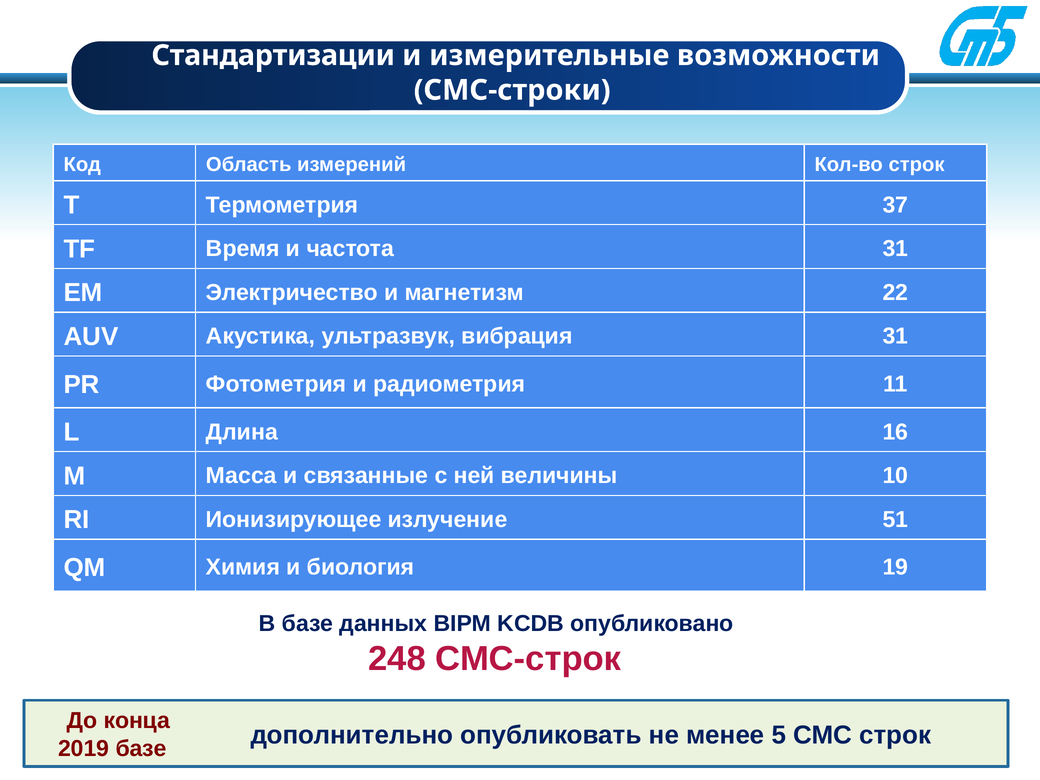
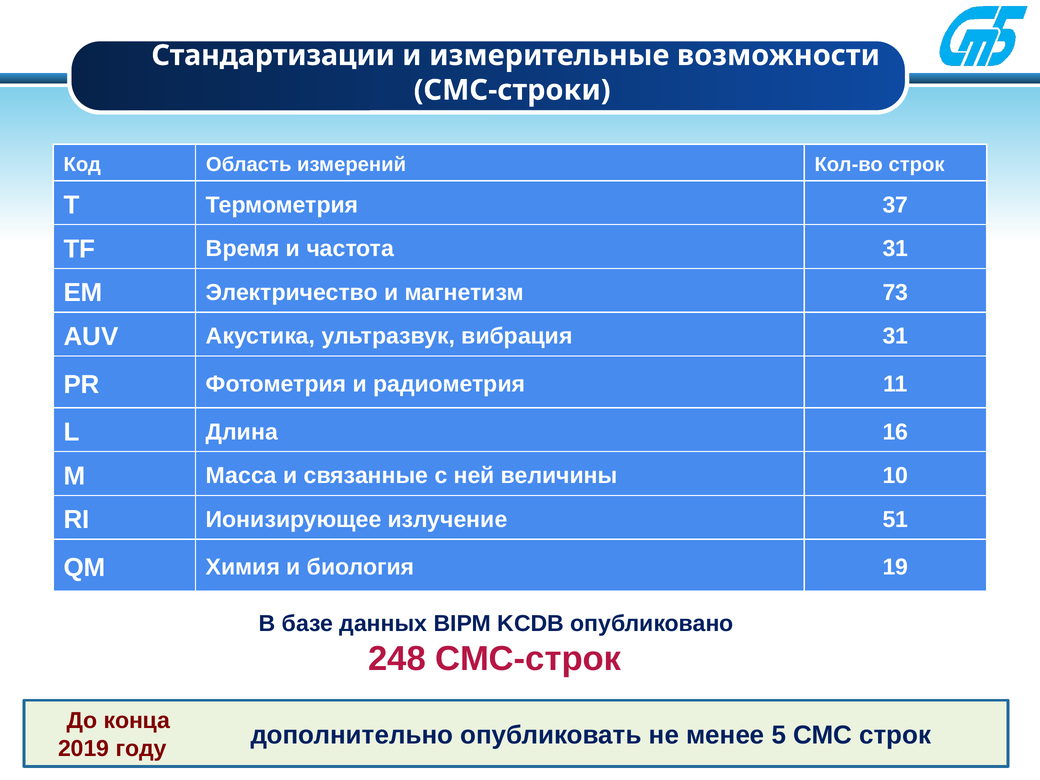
22: 22 -> 73
2019 базе: базе -> году
